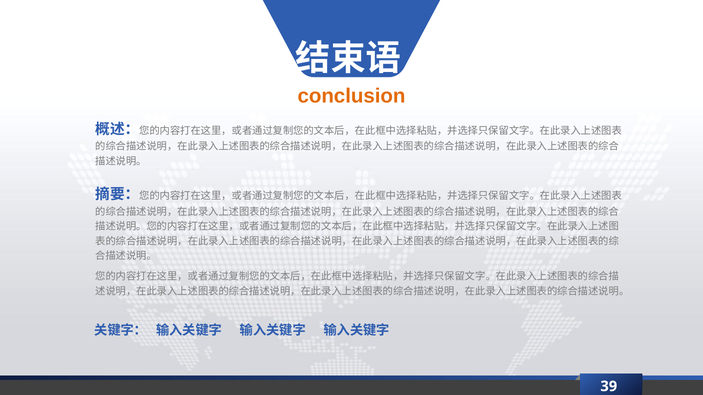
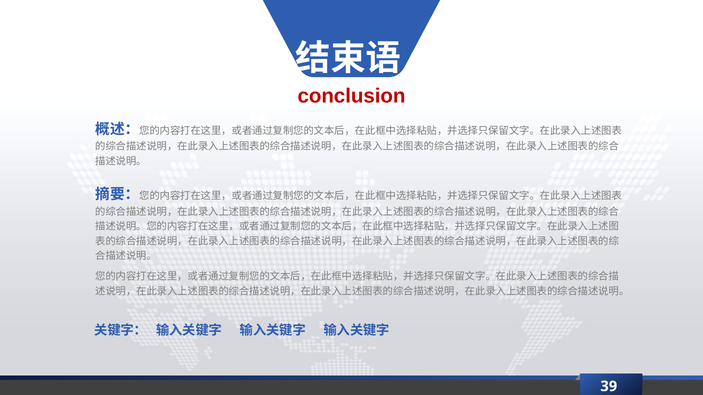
conclusion colour: orange -> red
